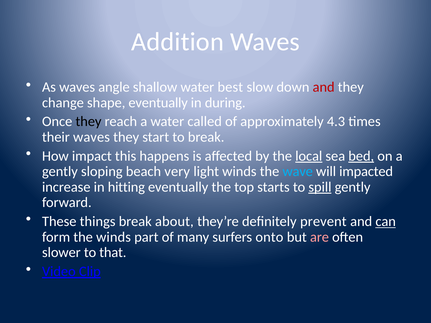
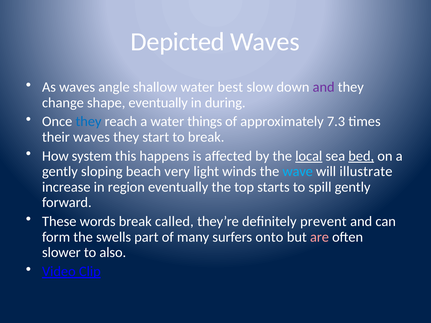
Addition: Addition -> Depicted
and at (324, 87) colour: red -> purple
they at (88, 122) colour: black -> blue
called: called -> things
4.3: 4.3 -> 7.3
impact: impact -> system
impacted: impacted -> illustrate
hitting: hitting -> region
spill underline: present -> none
things: things -> words
about: about -> called
can underline: present -> none
the winds: winds -> swells
that: that -> also
